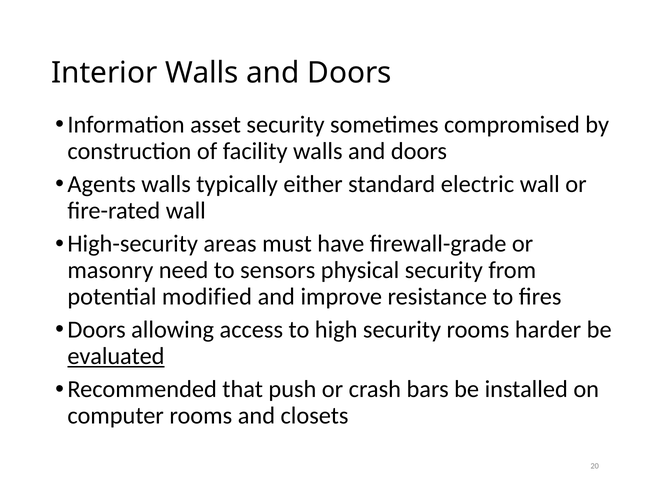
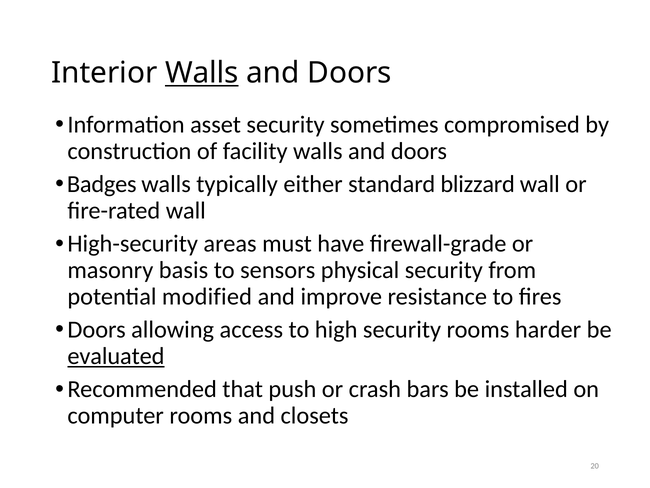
Walls at (202, 73) underline: none -> present
Agents: Agents -> Badges
electric: electric -> blizzard
need: need -> basis
